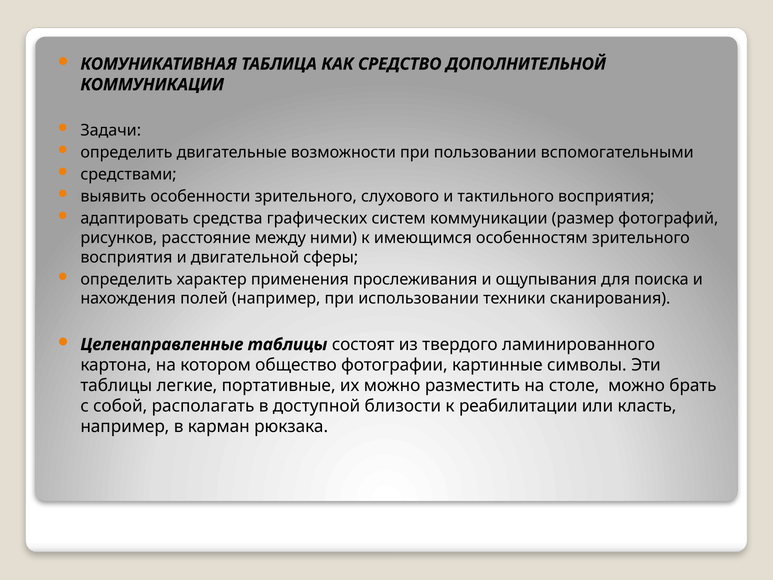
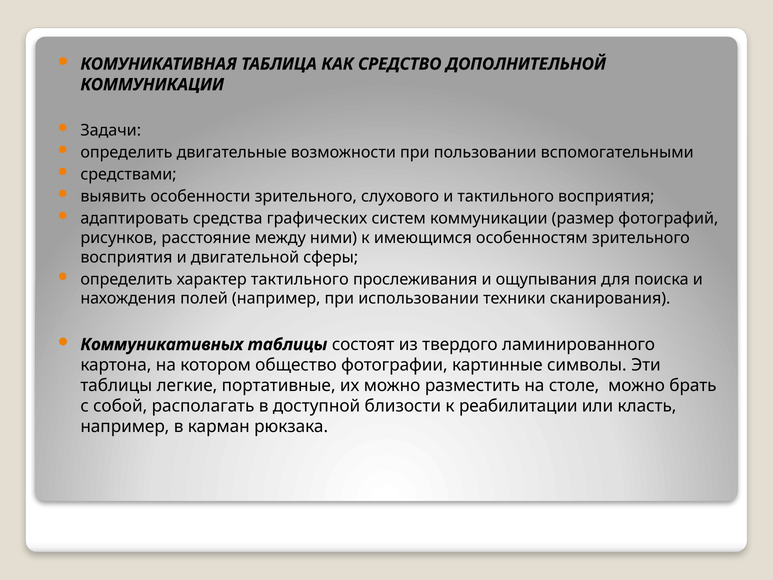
характер применения: применения -> тактильного
Целенаправленные: Целенаправленные -> Коммуникативных
